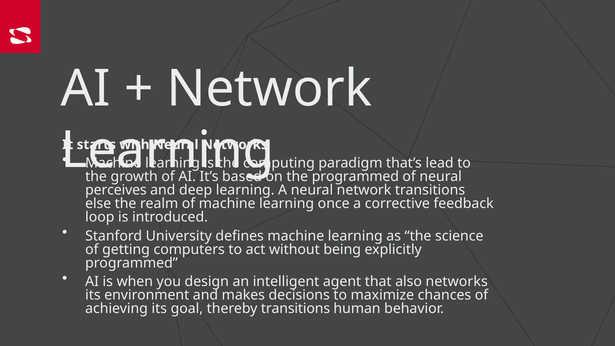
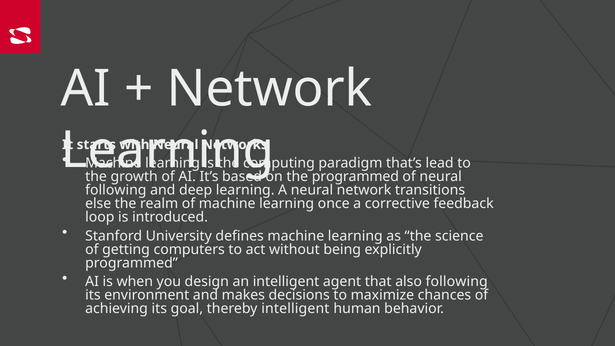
perceives at (116, 190): perceives -> following
also networks: networks -> following
thereby transitions: transitions -> intelligent
